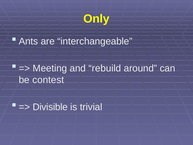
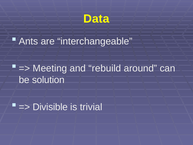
Only: Only -> Data
contest: contest -> solution
